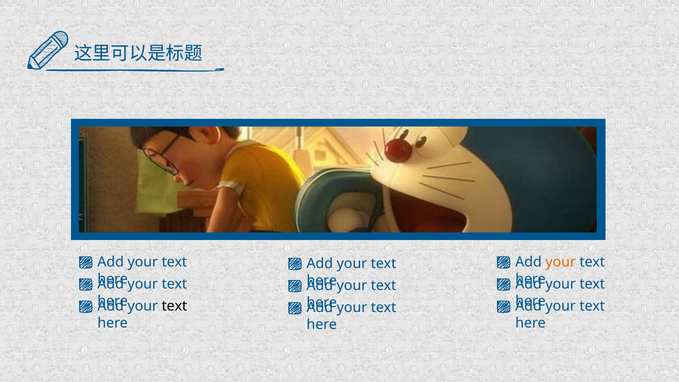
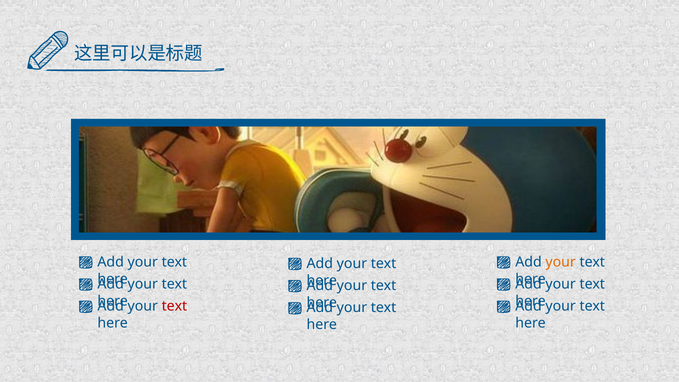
text at (174, 306) colour: black -> red
